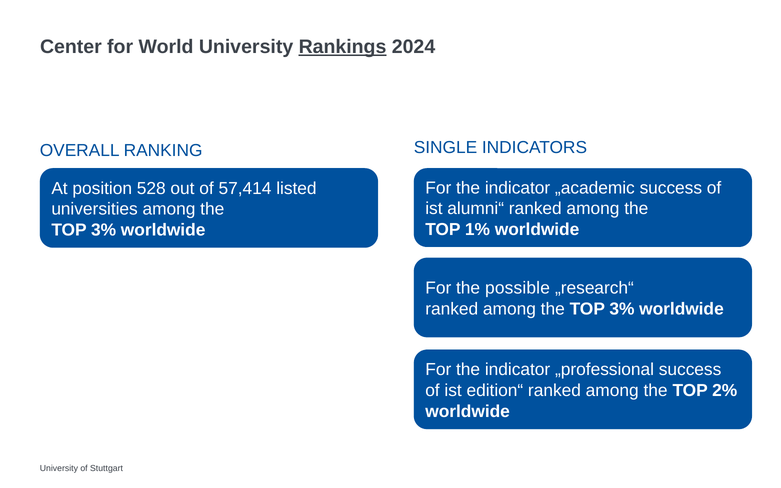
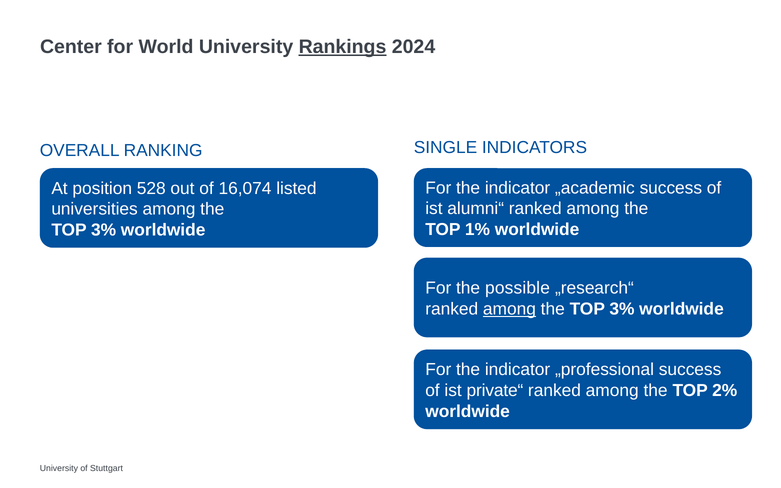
57,414: 57,414 -> 16,074
among at (509, 309) underline: none -> present
edition“: edition“ -> private“
